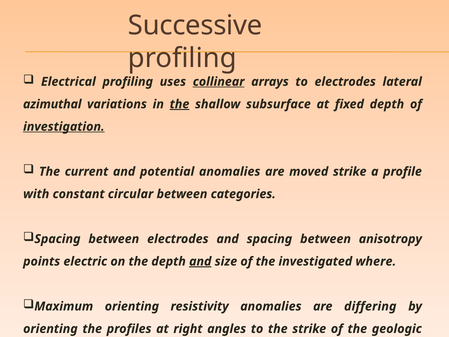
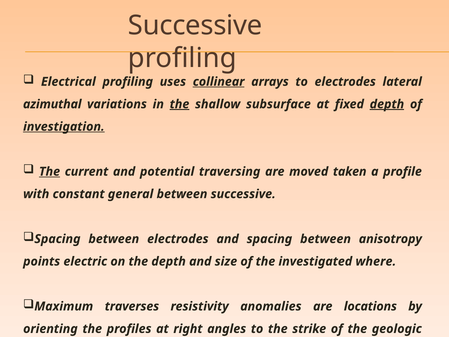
depth at (387, 104) underline: none -> present
The at (50, 171) underline: none -> present
potential anomalies: anomalies -> traversing
moved strike: strike -> taken
circular: circular -> general
between categories: categories -> successive
and at (200, 261) underline: present -> none
Maximum orienting: orienting -> traverses
differing: differing -> locations
